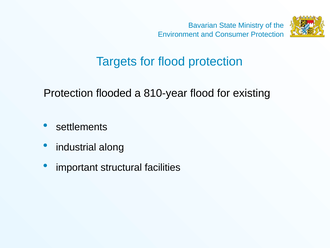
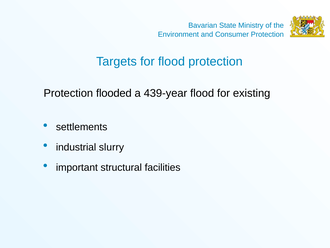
810-year: 810-year -> 439-year
along: along -> slurry
